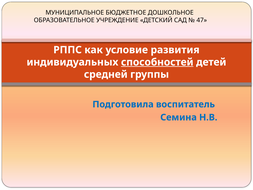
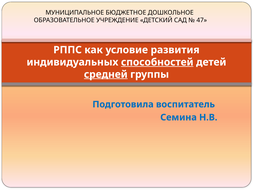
средней underline: none -> present
